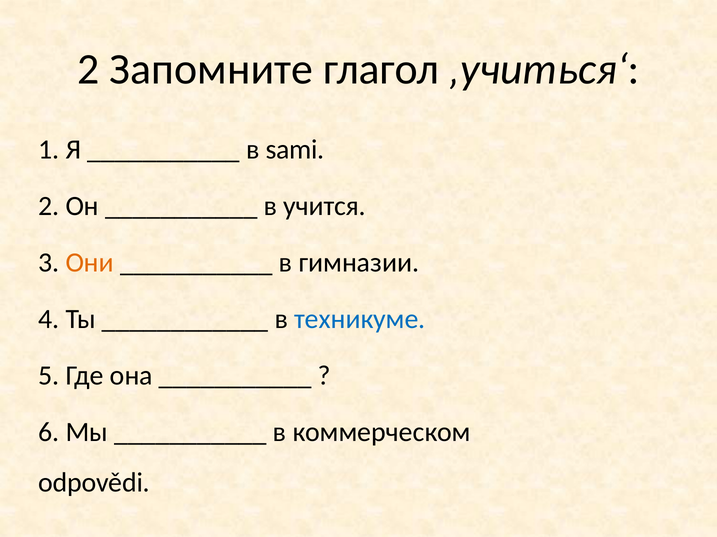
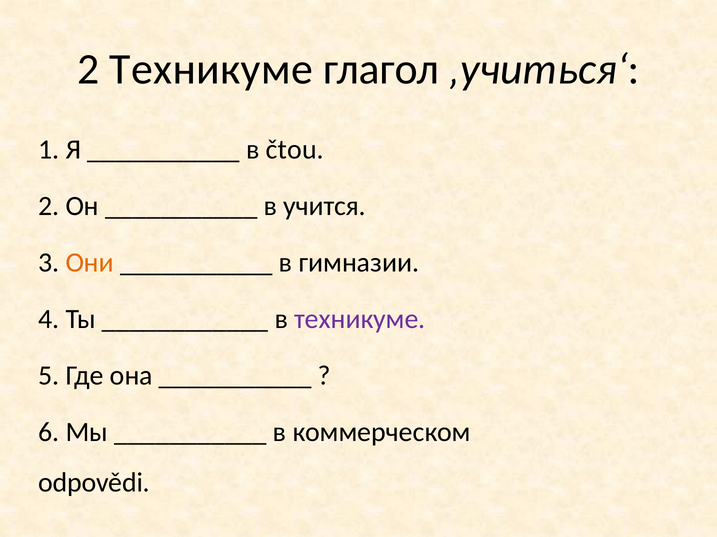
2 Запомните: Запомните -> Техникуме
sami: sami -> čtou
техникуме at (360, 320) colour: blue -> purple
